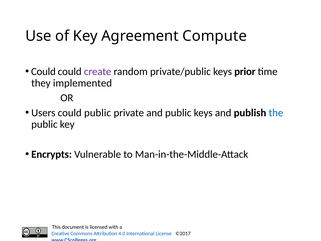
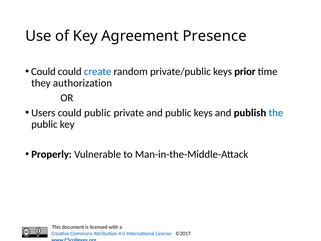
Compute: Compute -> Presence
create colour: purple -> blue
implemented: implemented -> authorization
Encrypts: Encrypts -> Properly
